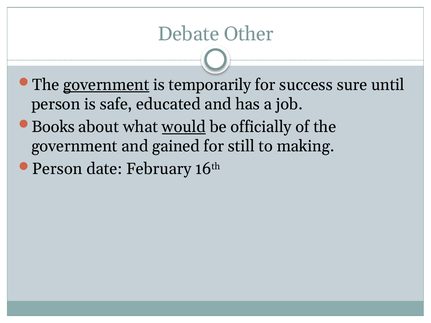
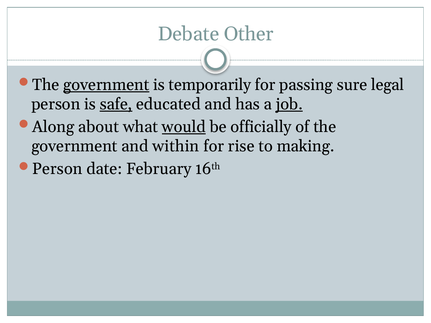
success: success -> passing
until: until -> legal
safe underline: none -> present
job underline: none -> present
Books: Books -> Along
gained: gained -> within
still: still -> rise
